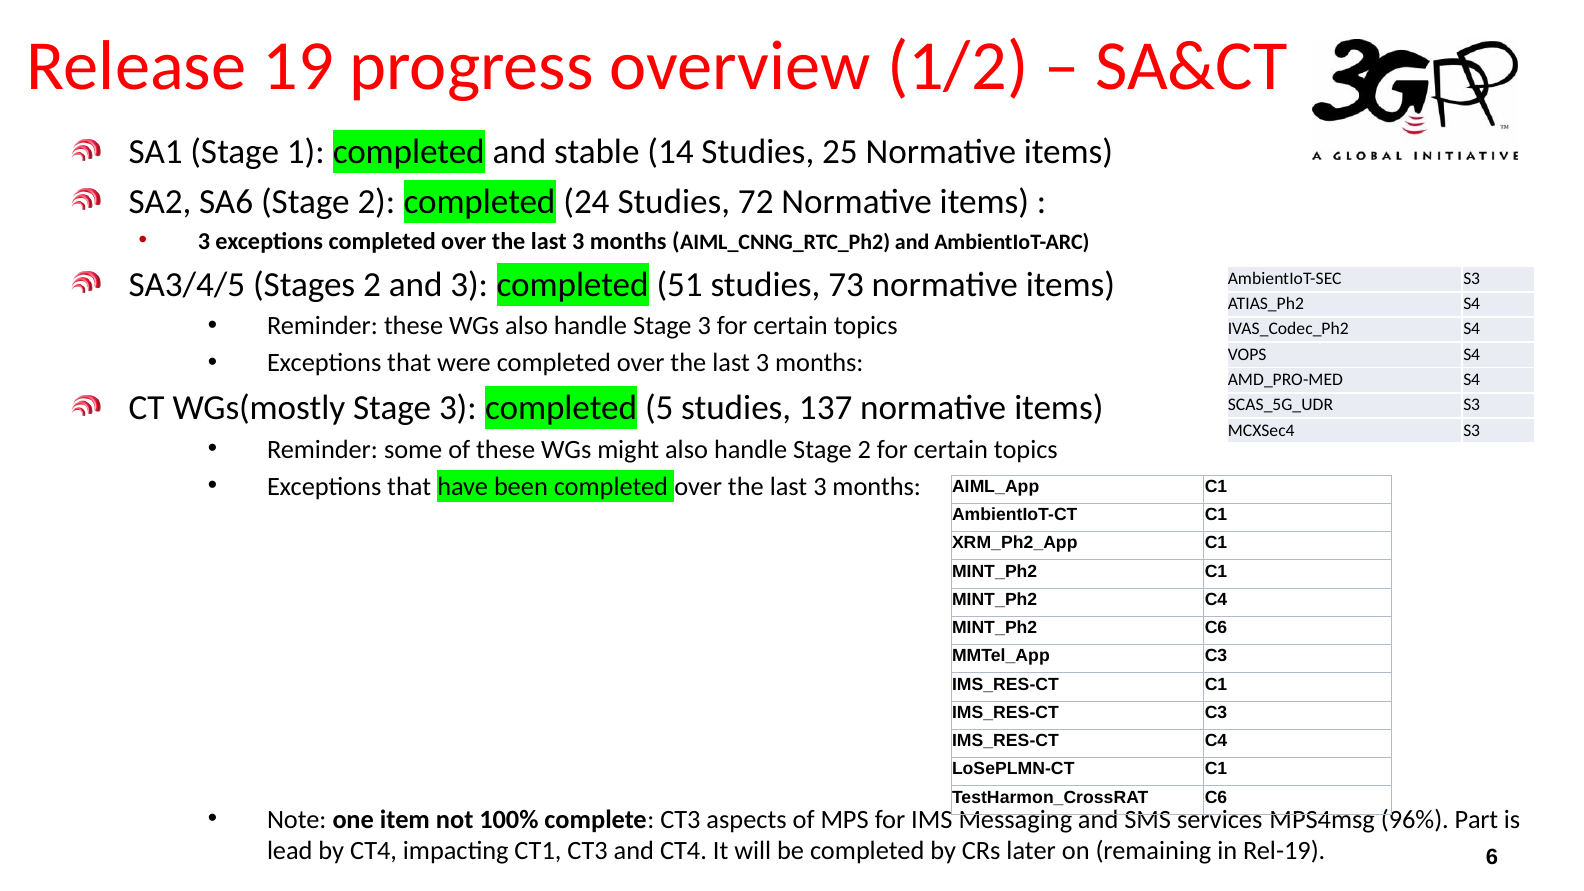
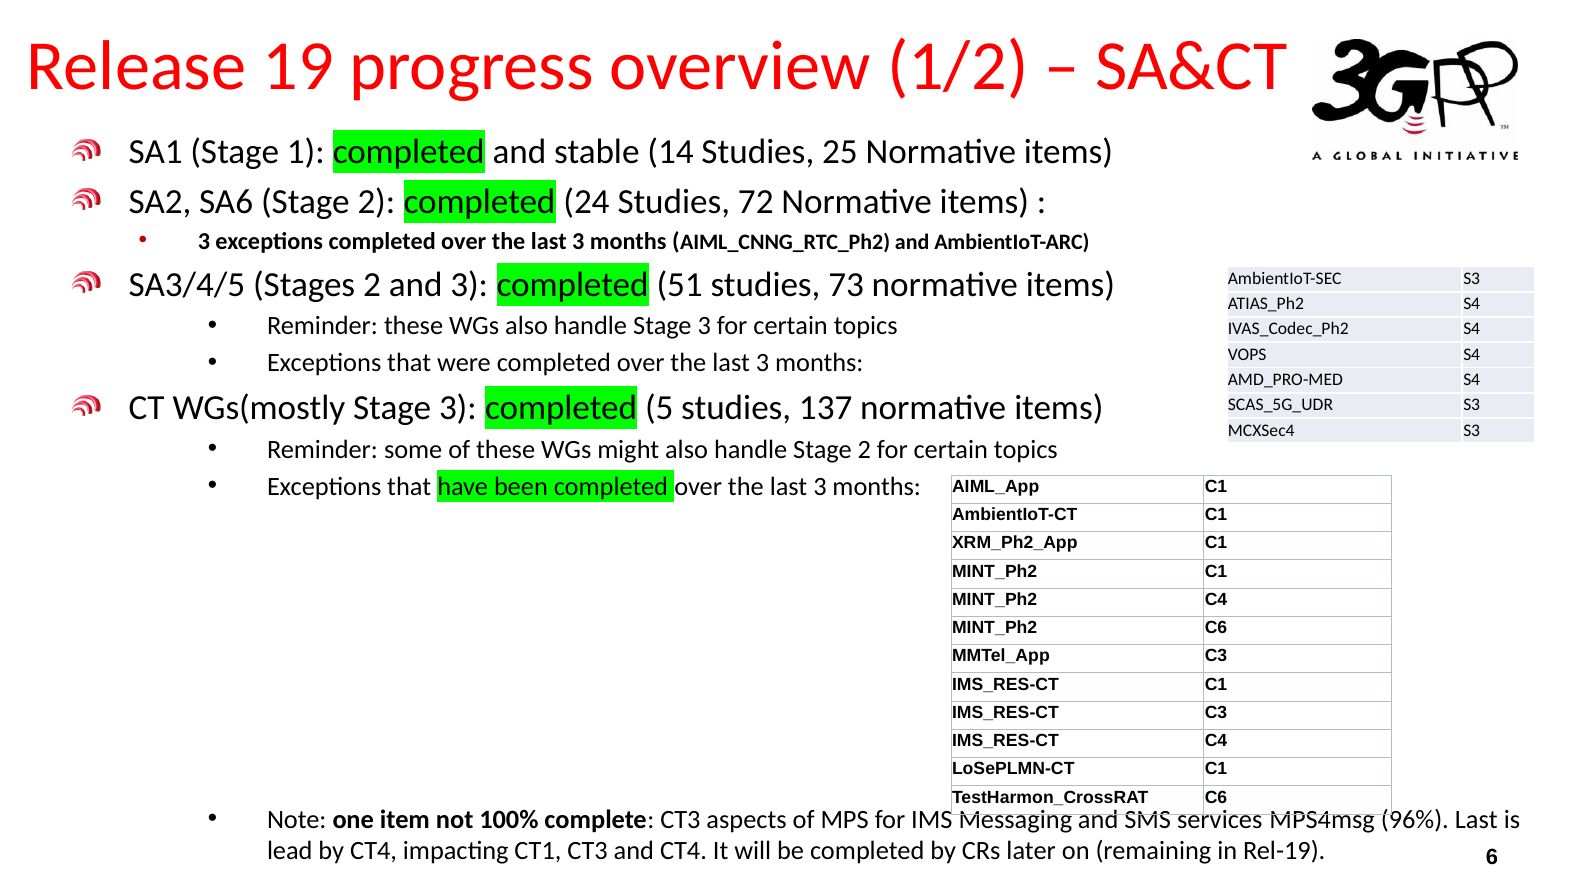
96% Part: Part -> Last
